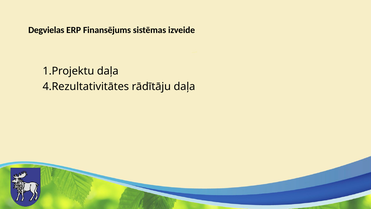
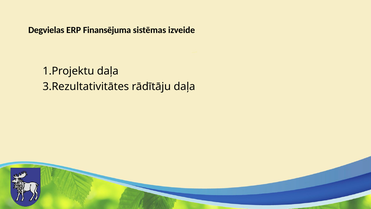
Finansējums: Finansējums -> Finansējuma
4.Rezultativitātes: 4.Rezultativitātes -> 3.Rezultativitātes
